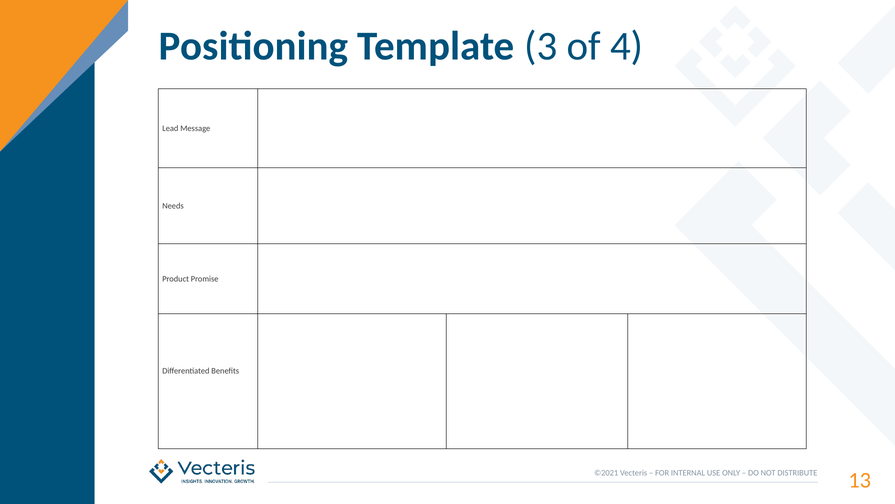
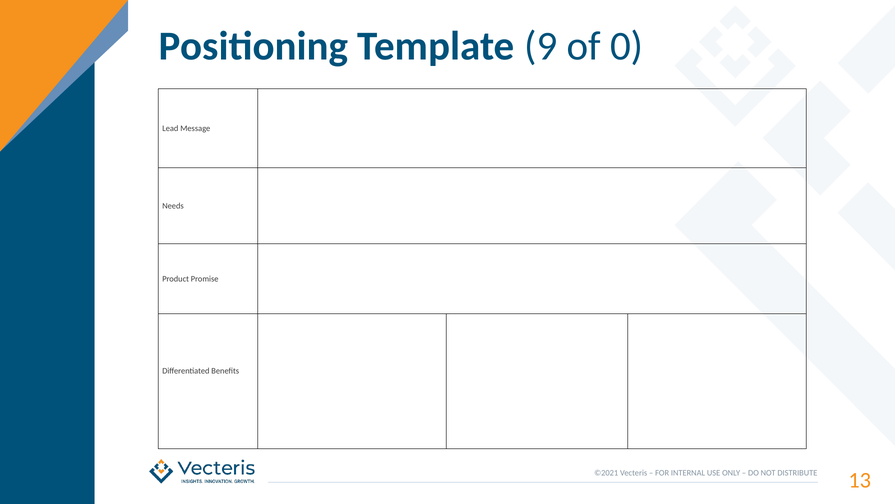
3: 3 -> 9
4: 4 -> 0
